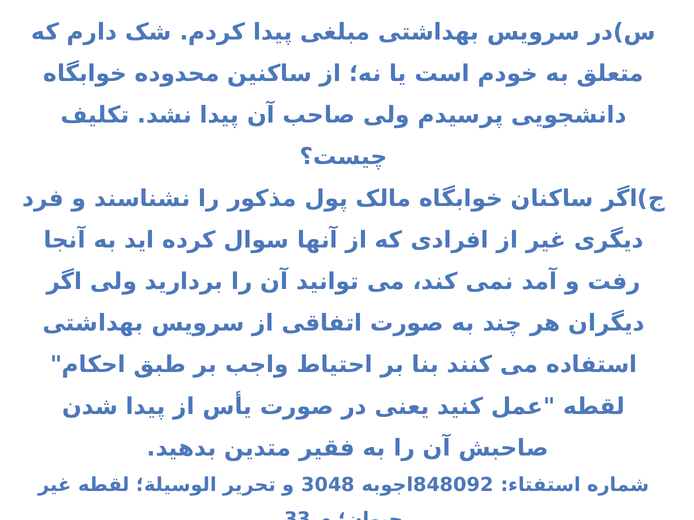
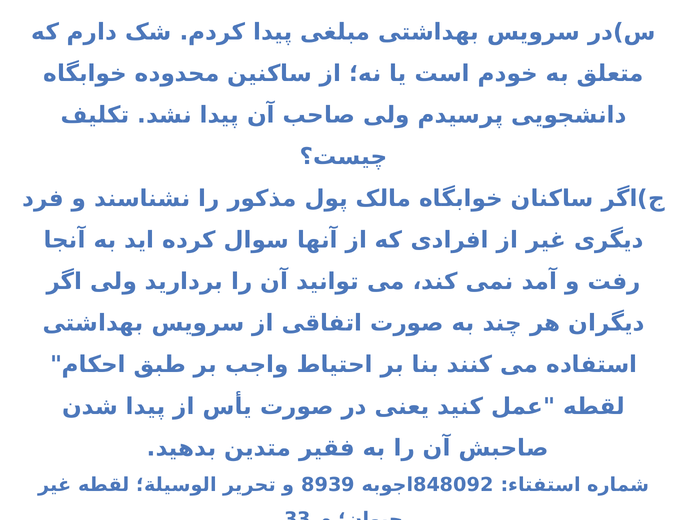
3048: 3048 -> 8939
